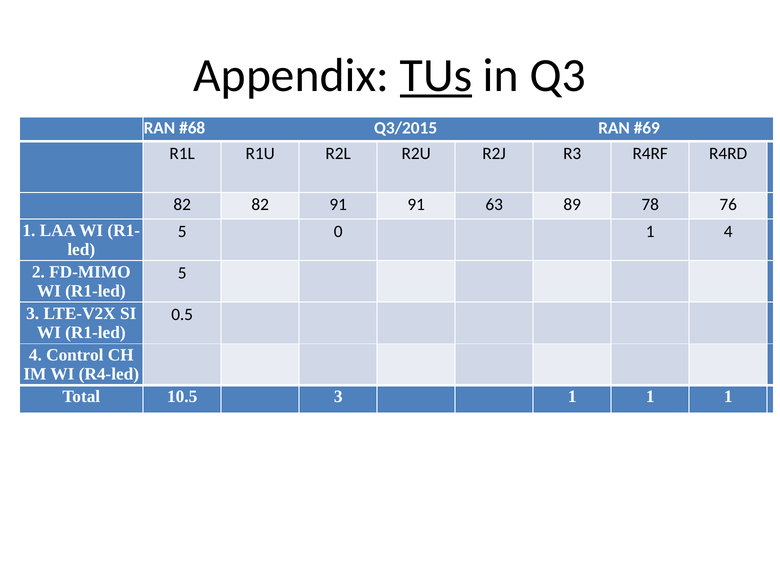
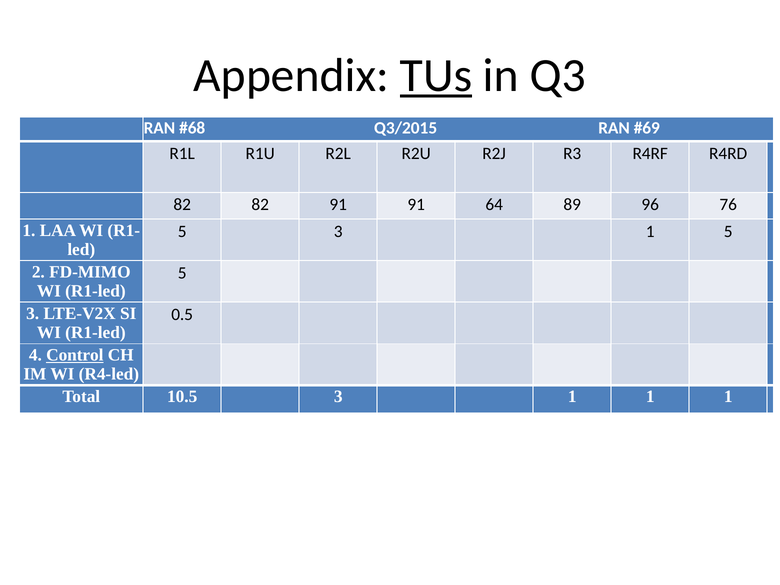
63: 63 -> 64
78: 78 -> 96
0 at (338, 231): 0 -> 3
1 4: 4 -> 5
Control underline: none -> present
